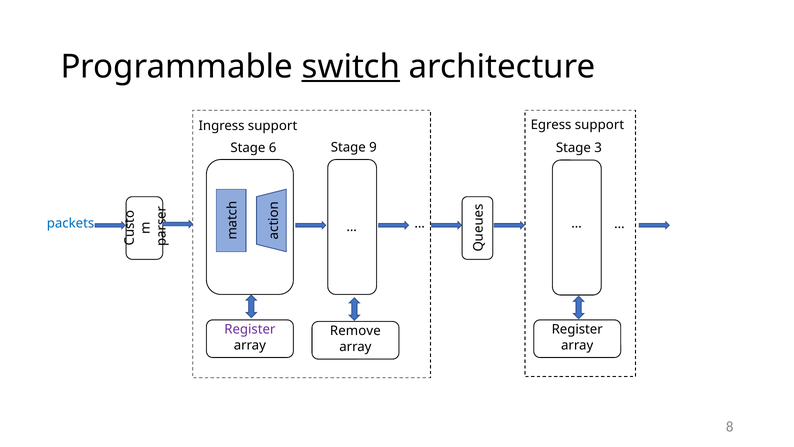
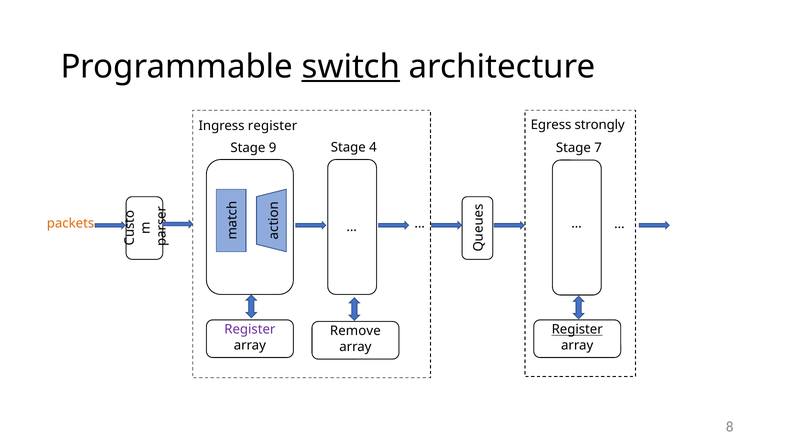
Egress support: support -> strongly
Ingress support: support -> register
3: 3 -> 7
6: 6 -> 9
9: 9 -> 4
packets colour: blue -> orange
Register at (577, 329) underline: none -> present
